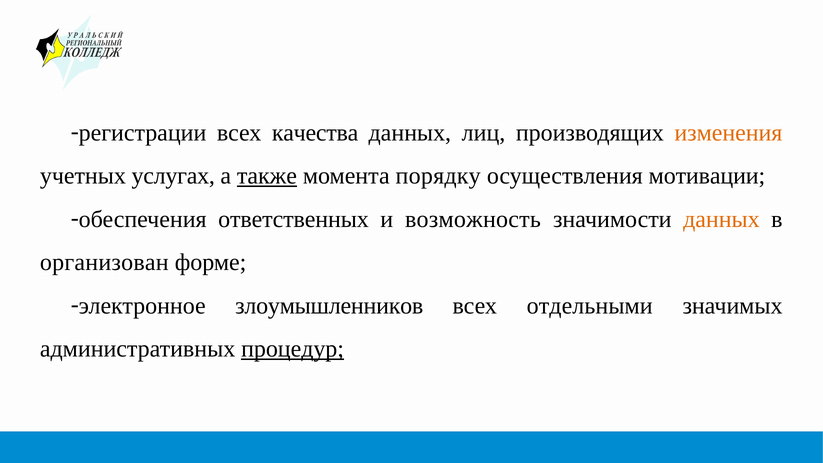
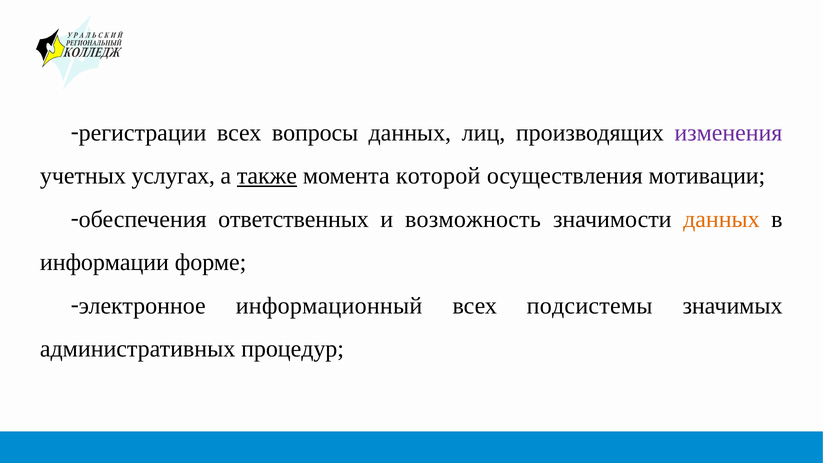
качества: качества -> вопросы
изменения colour: orange -> purple
порядку: порядку -> которой
организован: организован -> информации
злоумышленников: злоумышленников -> информационный
отдельными: отдельными -> подсистемы
процедур underline: present -> none
